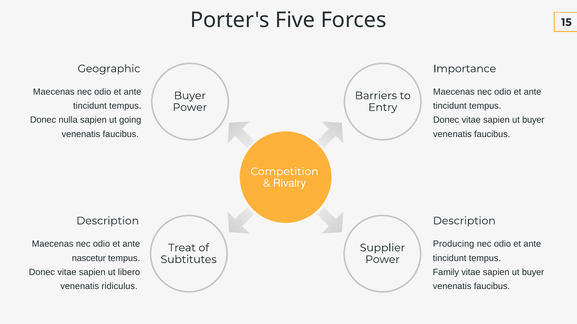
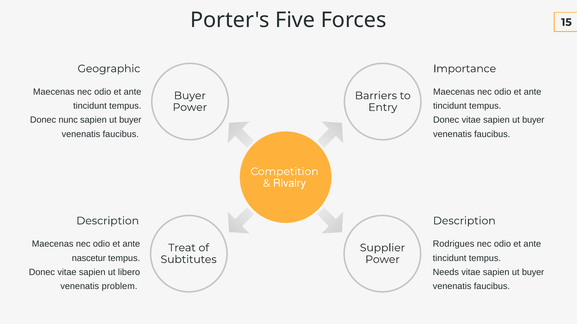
nulla: nulla -> nunc
going at (130, 120): going -> buyer
Producing: Producing -> Rodrigues
Family: Family -> Needs
ridiculus: ridiculus -> problem
